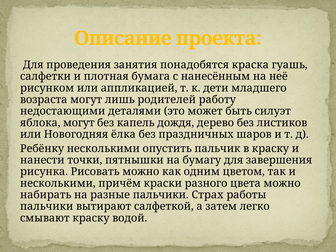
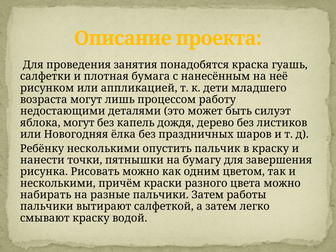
родителей: родителей -> процессом
пальчики Страх: Страх -> Затем
